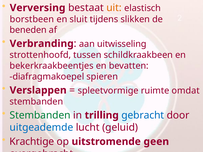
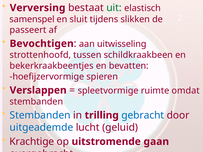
uit colour: orange -> green
borstbeen: borstbeen -> samenspel
beneden: beneden -> passeert
Verbranding: Verbranding -> Bevochtigen
diafragmakoepel: diafragmakoepel -> hoefijzervormige
Stembanden at (40, 115) colour: green -> blue
geen: geen -> gaan
